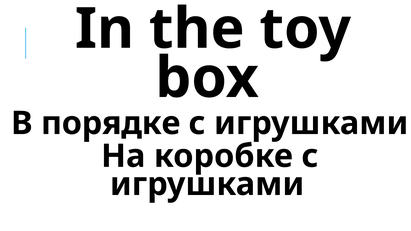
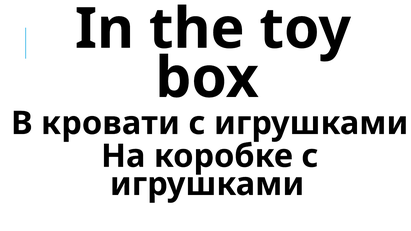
порядке: порядке -> кровати
